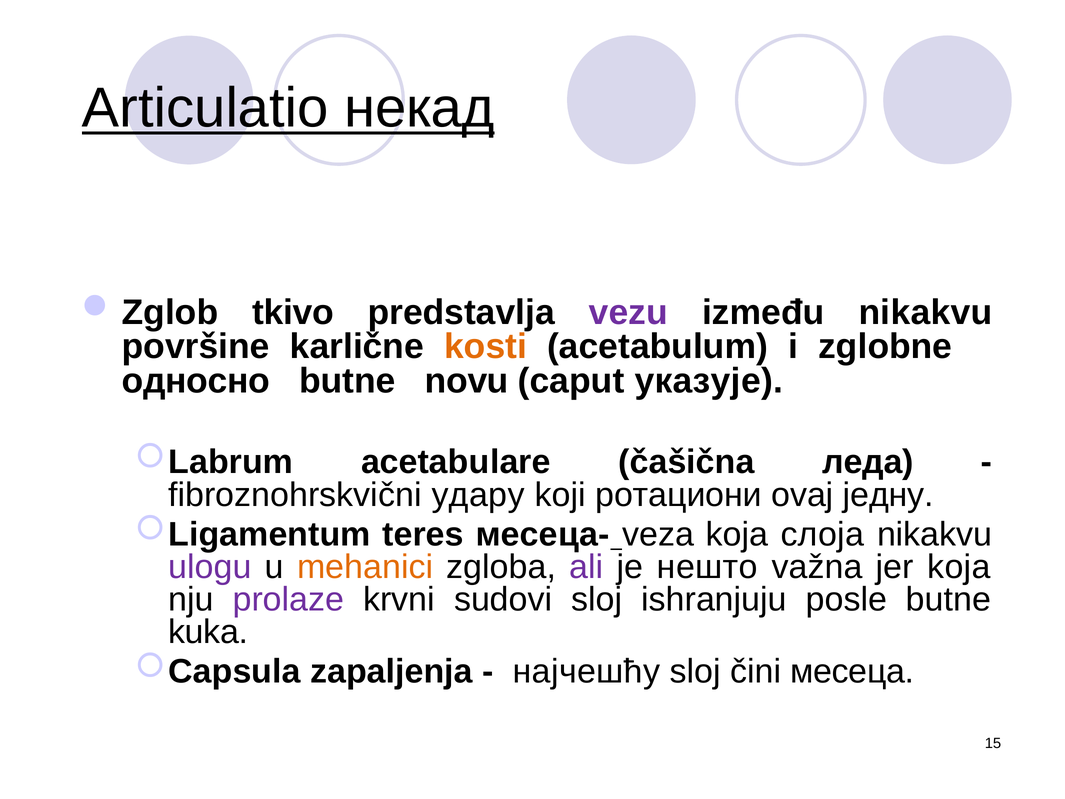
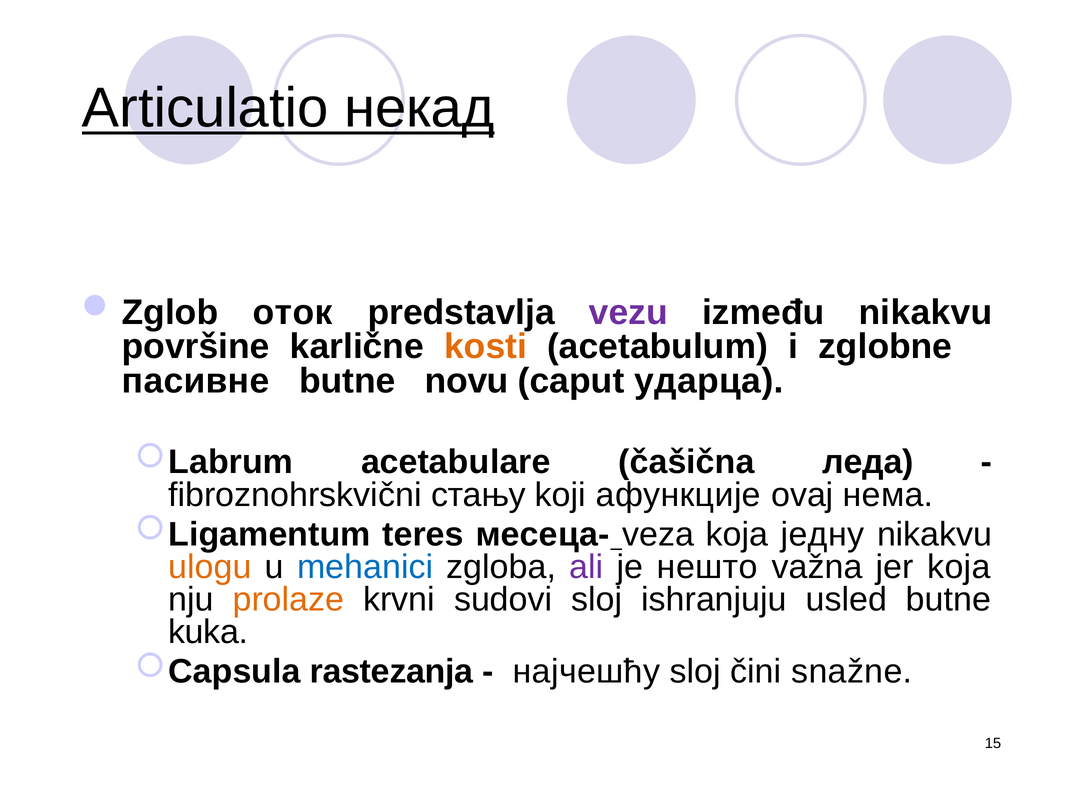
tkivo: tkivo -> оток
односно: односно -> пасивне
указује: указује -> ударца
удару: удару -> стању
ротациони: ротациони -> афункције
једну: једну -> нема
слоја: слоја -> једну
ulogu colour: purple -> orange
mehanici colour: orange -> blue
prolaze colour: purple -> orange
posle: posle -> usled
zapaljenja: zapaljenja -> rastezanja
месеца: месеца -> snažne
